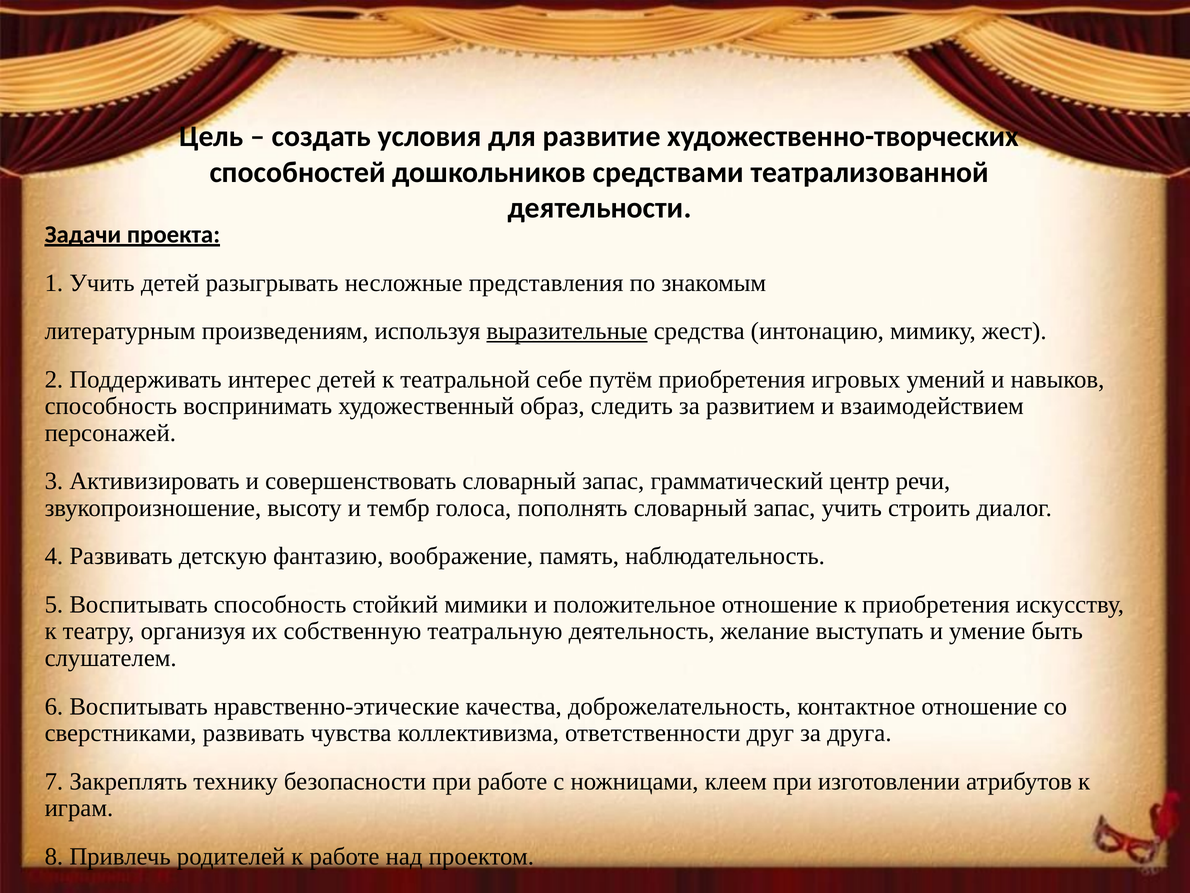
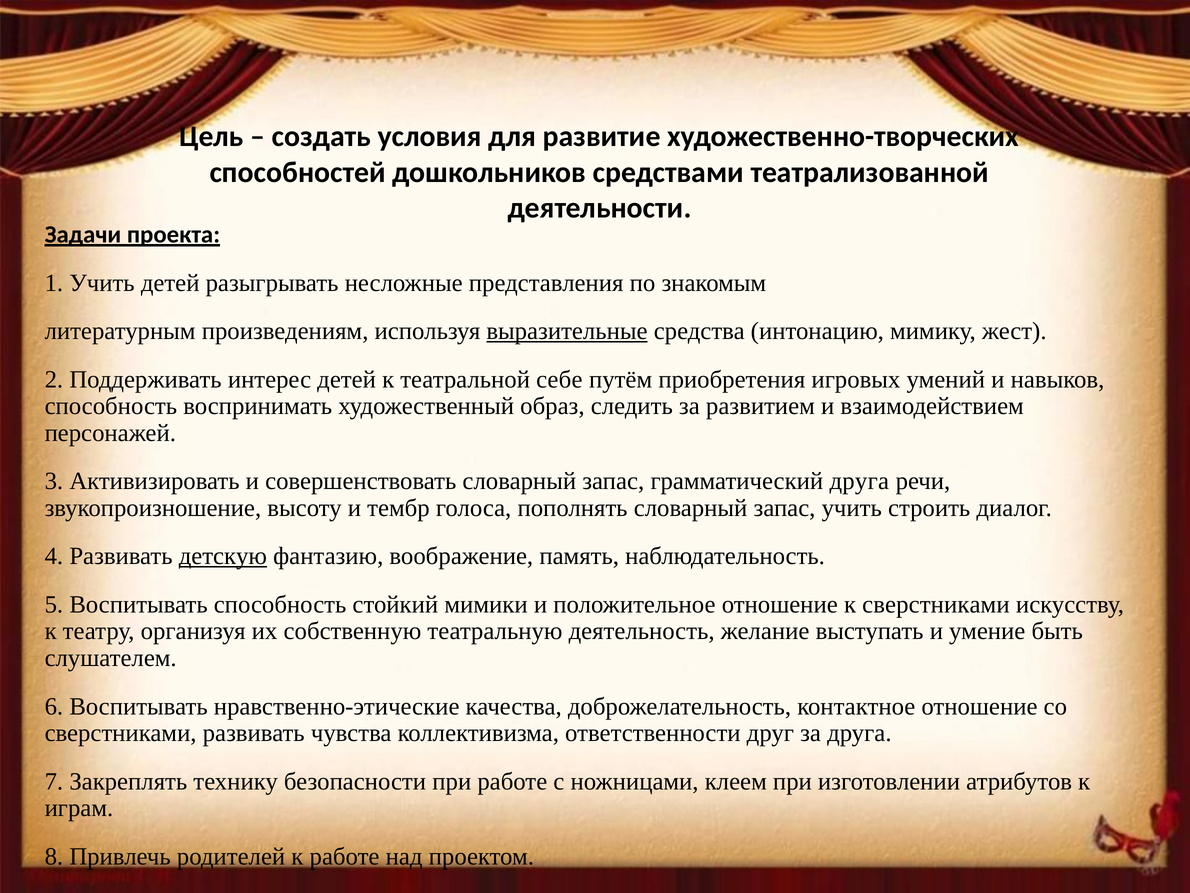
грамматический центр: центр -> друга
детскую underline: none -> present
к приобретения: приобретения -> сверстниками
